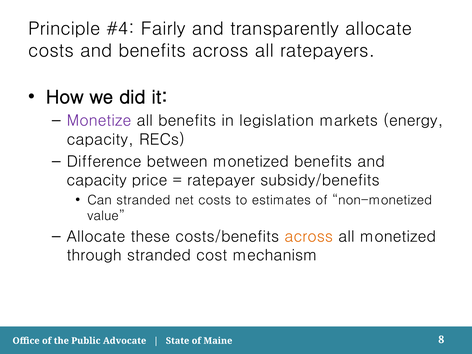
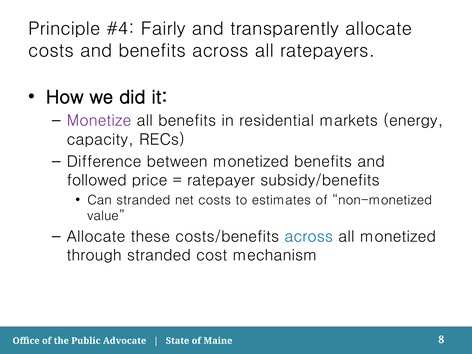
legislation: legislation -> residential
capacity at (97, 180): capacity -> followed
across at (309, 237) colour: orange -> blue
